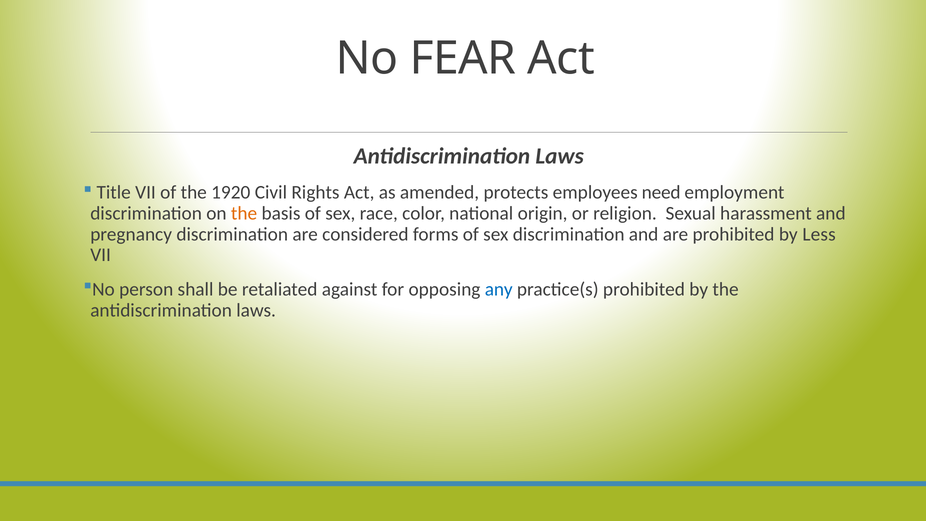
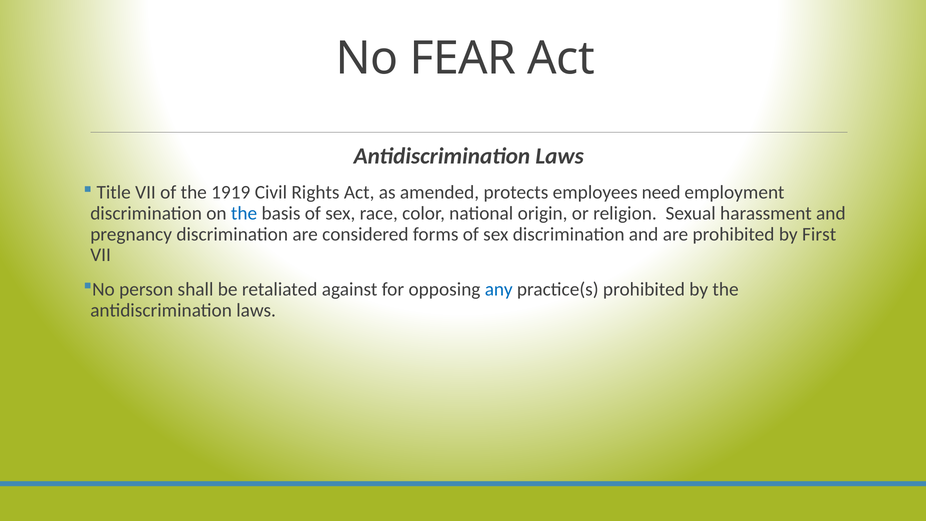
1920: 1920 -> 1919
the at (244, 213) colour: orange -> blue
Less: Less -> First
